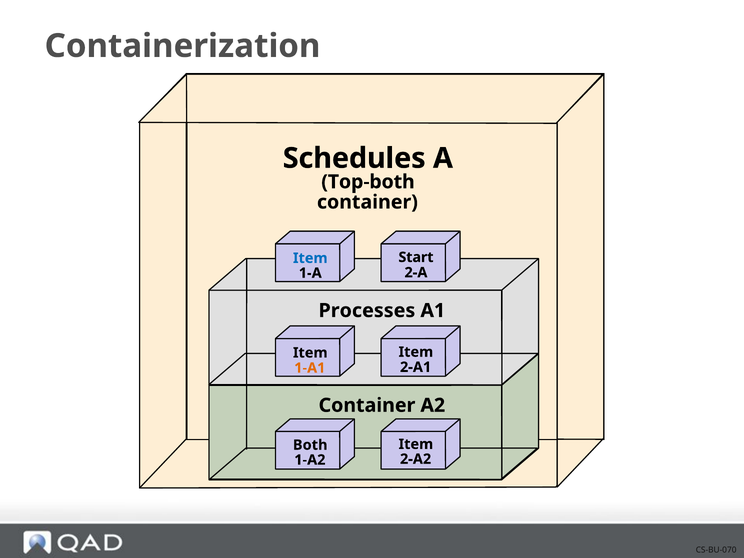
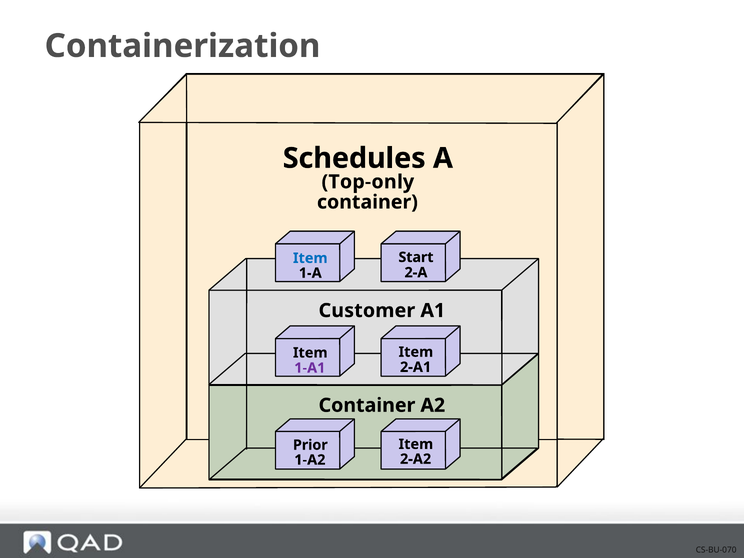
Top-both: Top-both -> Top-only
Processes: Processes -> Customer
1-A1 colour: orange -> purple
Both: Both -> Prior
